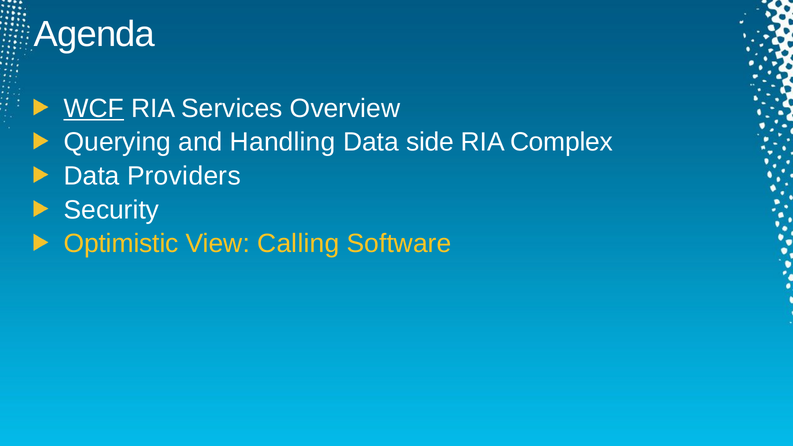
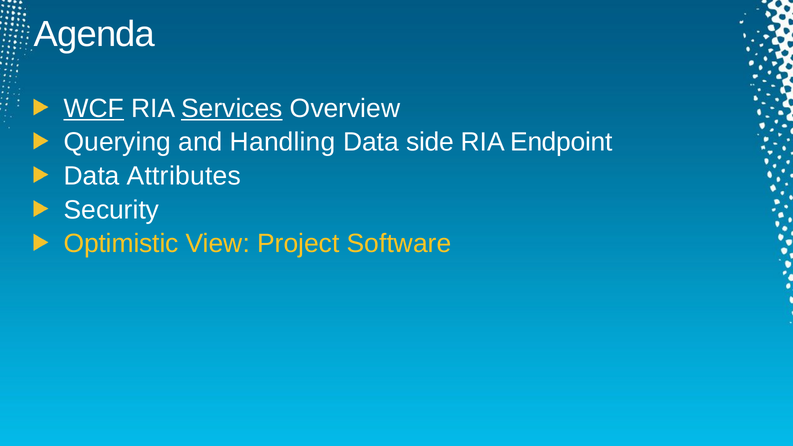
Services underline: none -> present
Complex: Complex -> Endpoint
Providers: Providers -> Attributes
Calling: Calling -> Project
